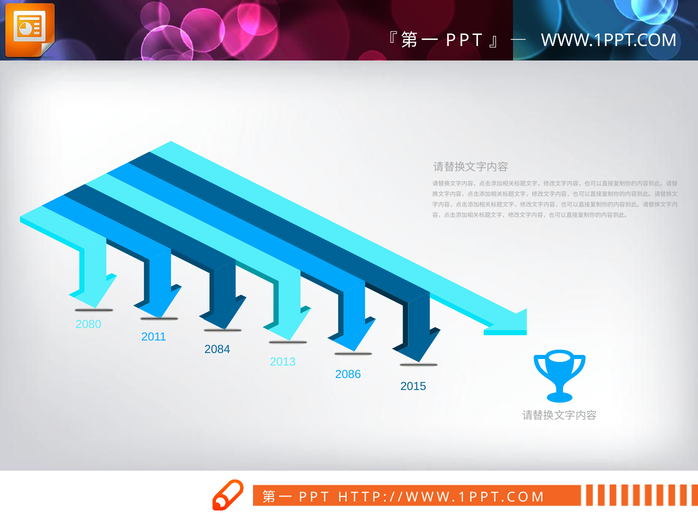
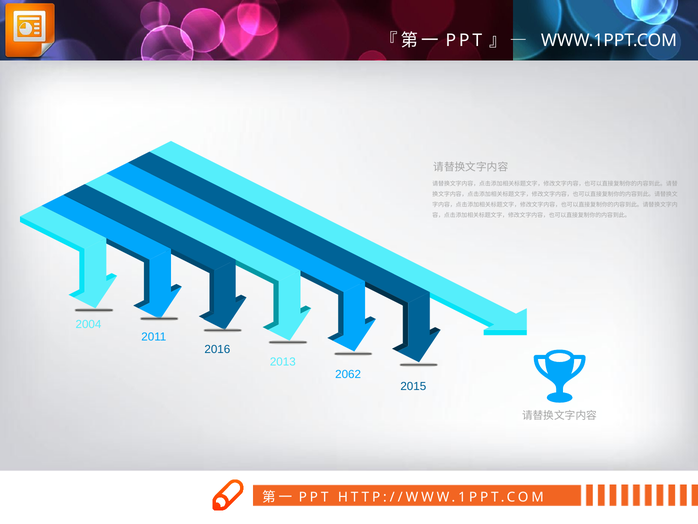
2080: 2080 -> 2004
2084: 2084 -> 2016
2086: 2086 -> 2062
